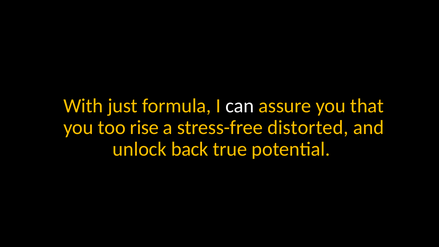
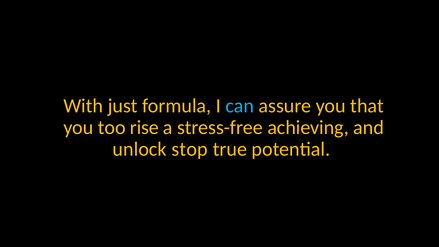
can colour: white -> light blue
distorted: distorted -> achieving
back: back -> stop
